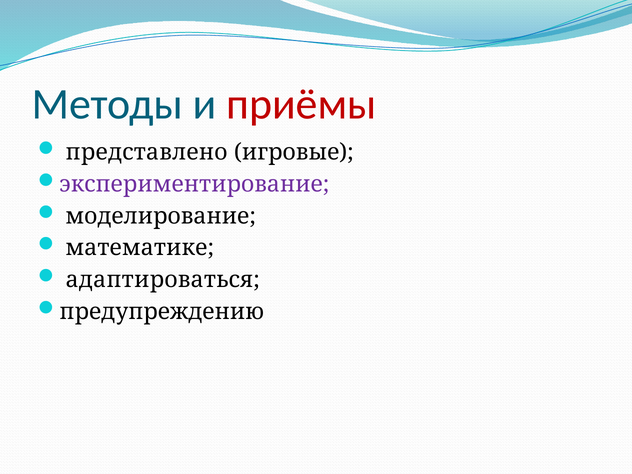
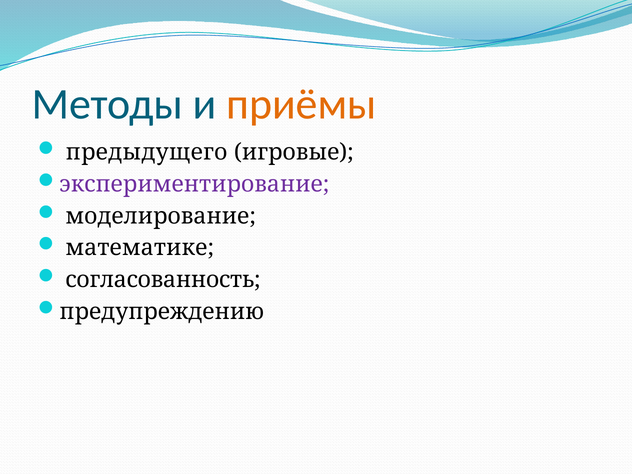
приёмы colour: red -> orange
представлено: представлено -> предыдущего
адаптироваться: адаптироваться -> согласованность
